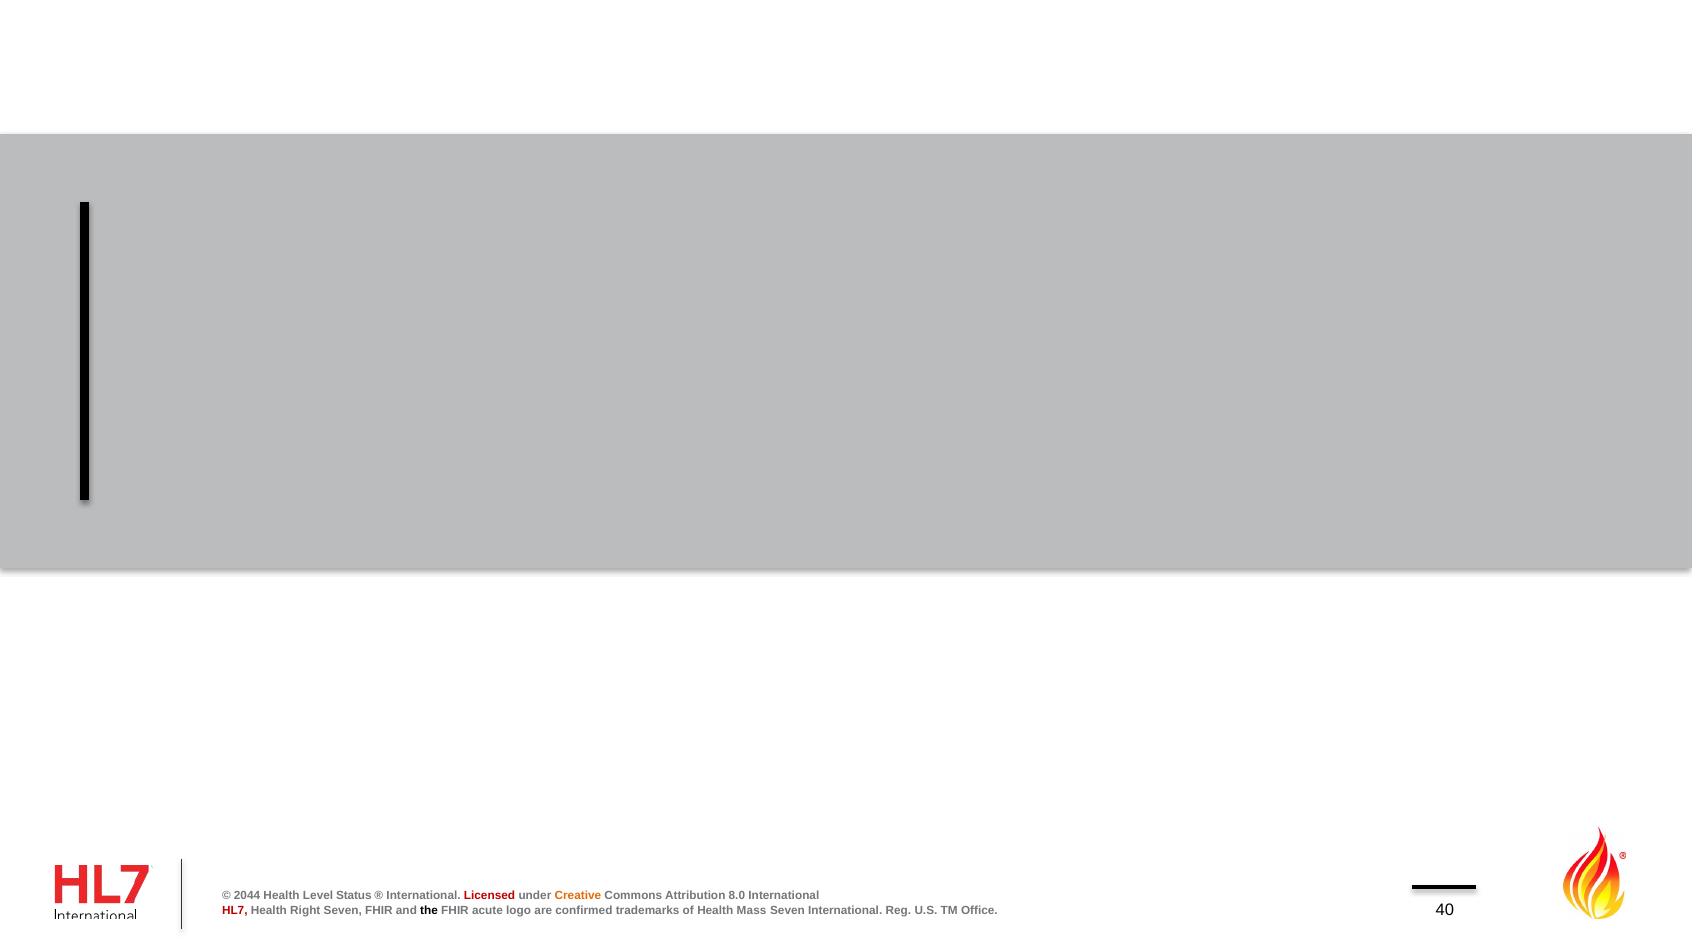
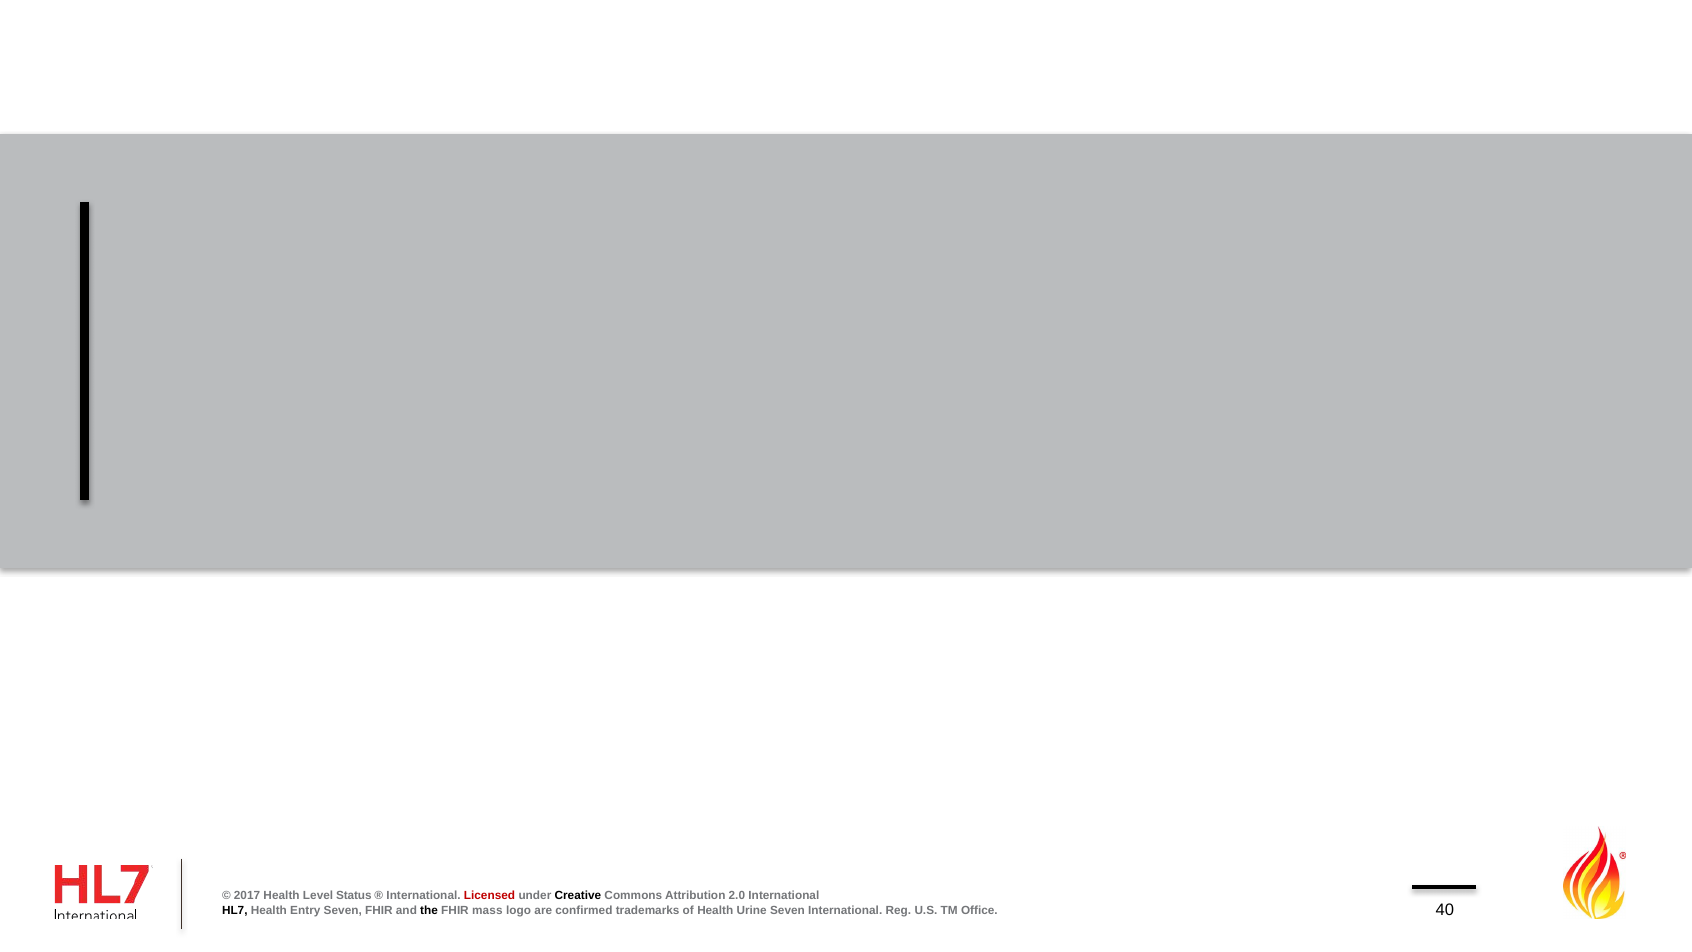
2044: 2044 -> 2017
Creative colour: orange -> black
8.0: 8.0 -> 2.0
HL7 colour: red -> black
Right: Right -> Entry
acute: acute -> mass
Mass: Mass -> Urine
